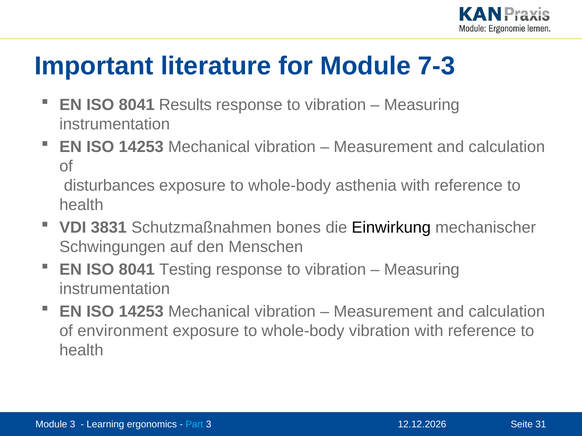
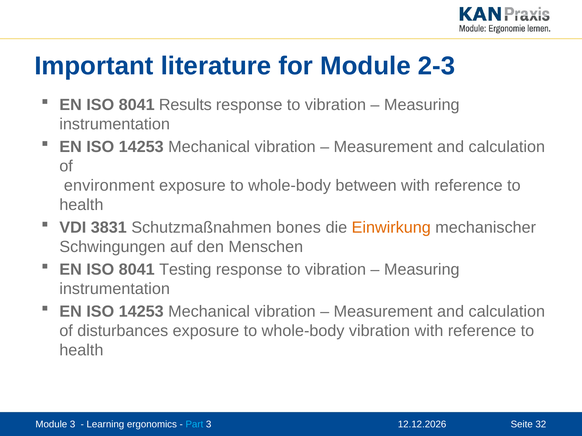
7-3: 7-3 -> 2-3
disturbances: disturbances -> environment
asthenia: asthenia -> between
Einwirkung colour: black -> orange
environment: environment -> disturbances
31: 31 -> 32
